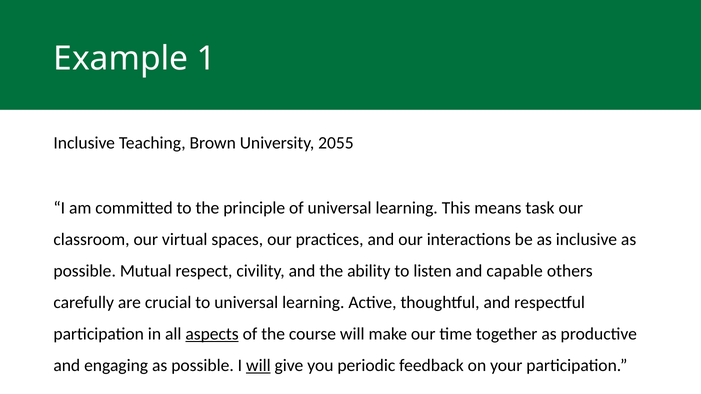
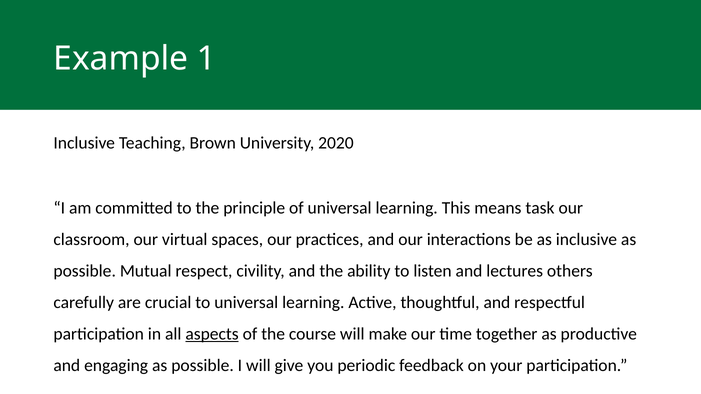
2055: 2055 -> 2020
capable: capable -> lectures
will at (258, 366) underline: present -> none
